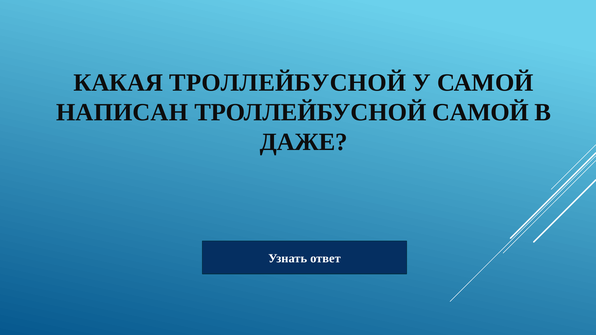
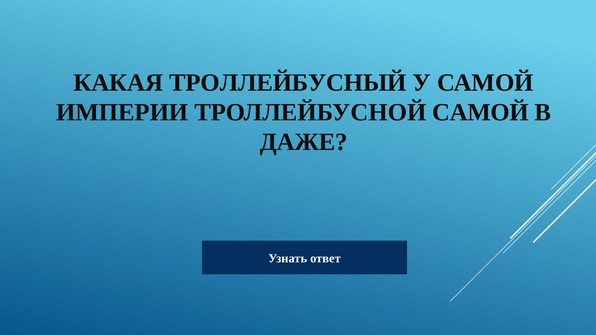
КАКАЯ ТРОЛЛЕЙБУСНОЙ: ТРОЛЛЕЙБУСНОЙ -> ТРОЛЛЕЙБУСНЫЙ
НАПИСАН: НАПИСАН -> ИМПЕРИИ
